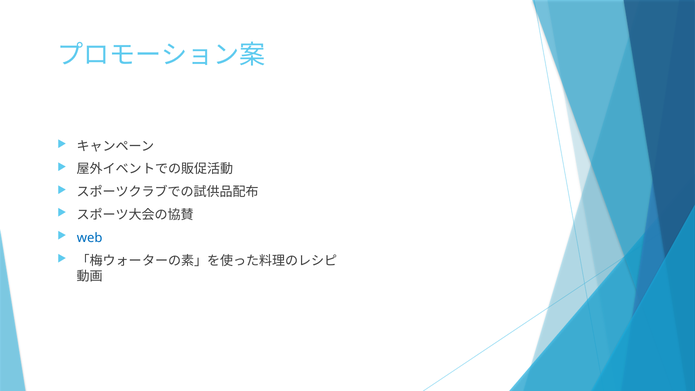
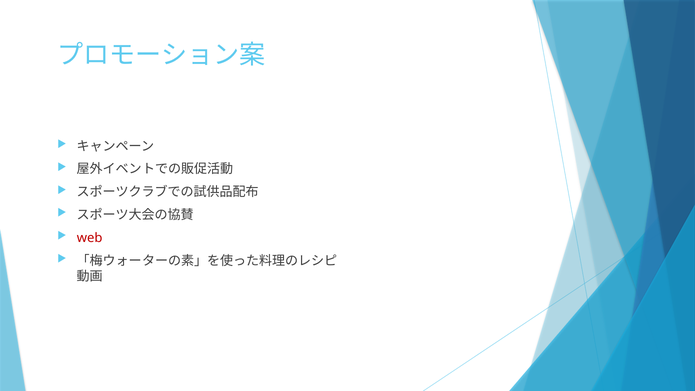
web colour: blue -> red
